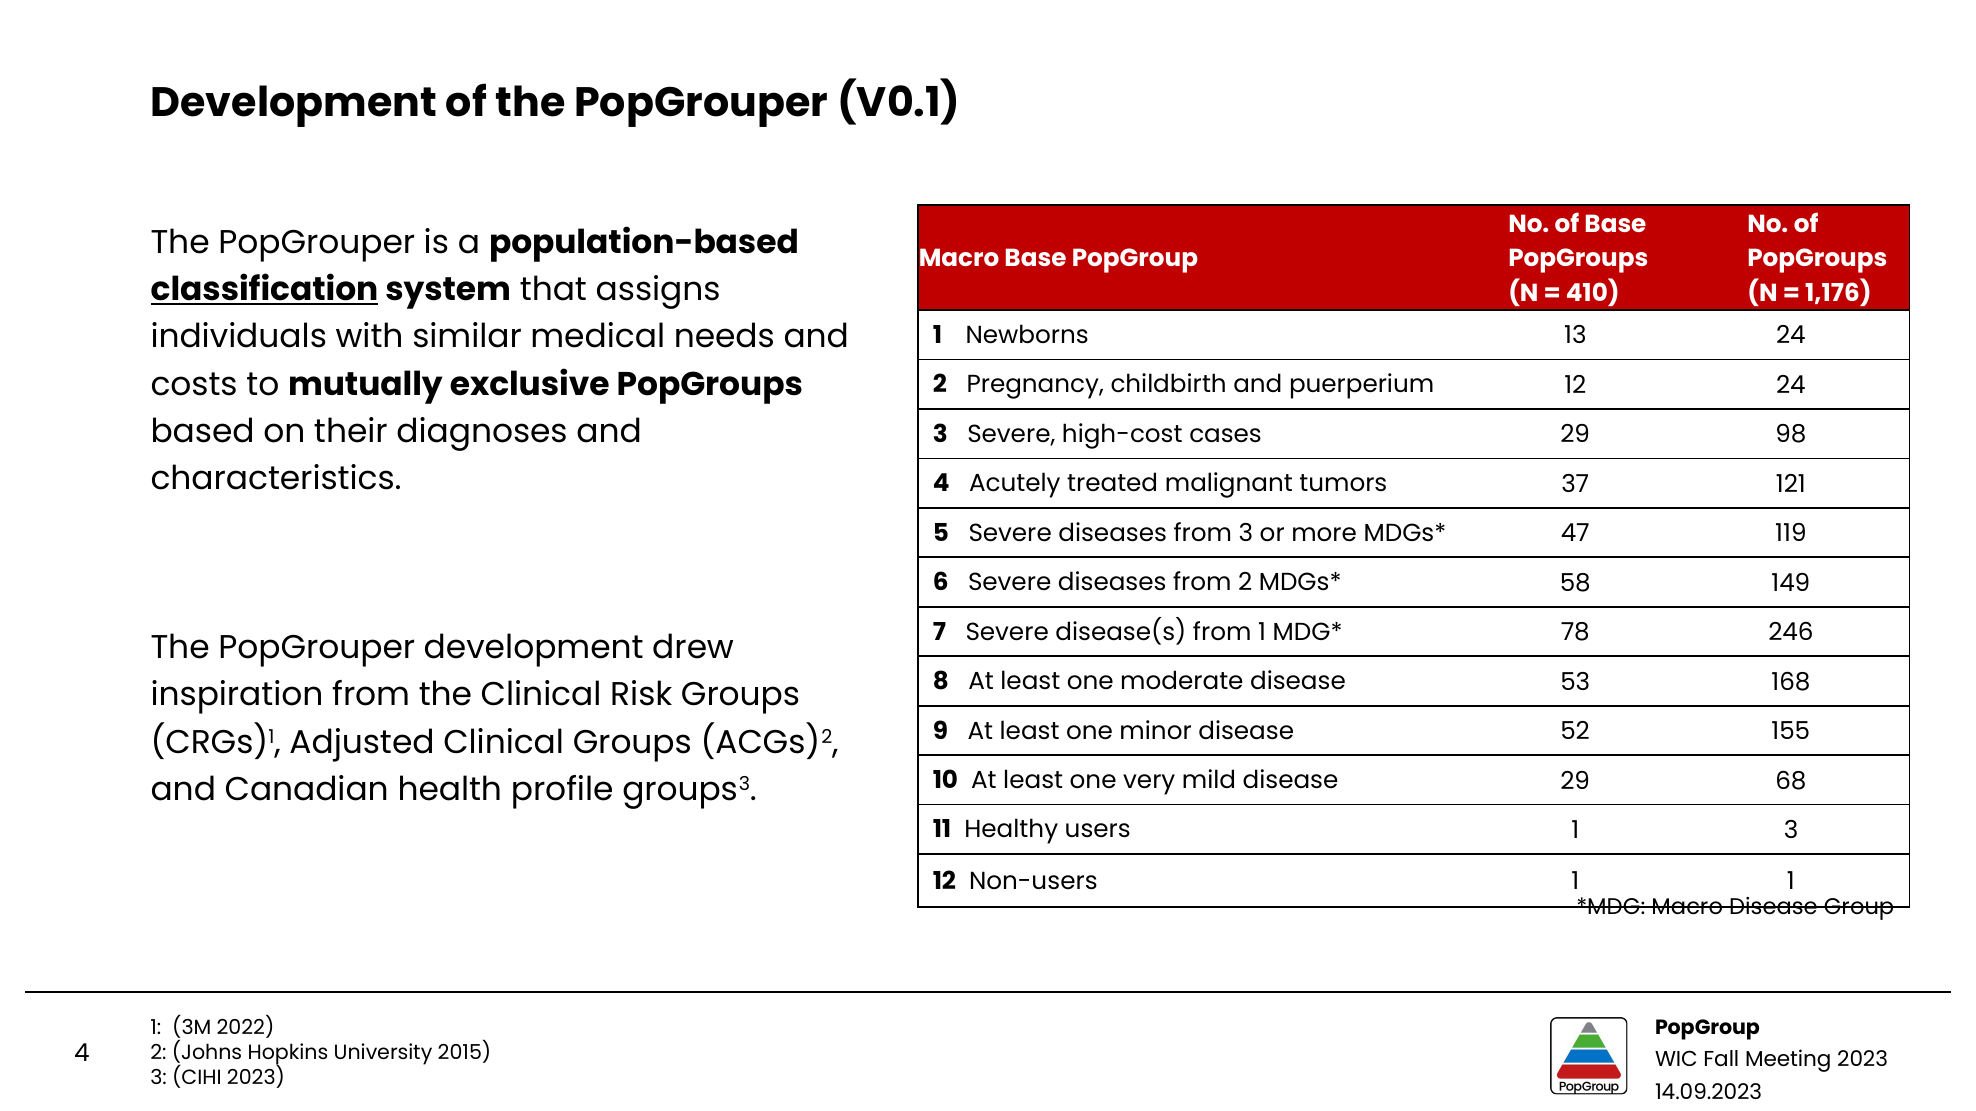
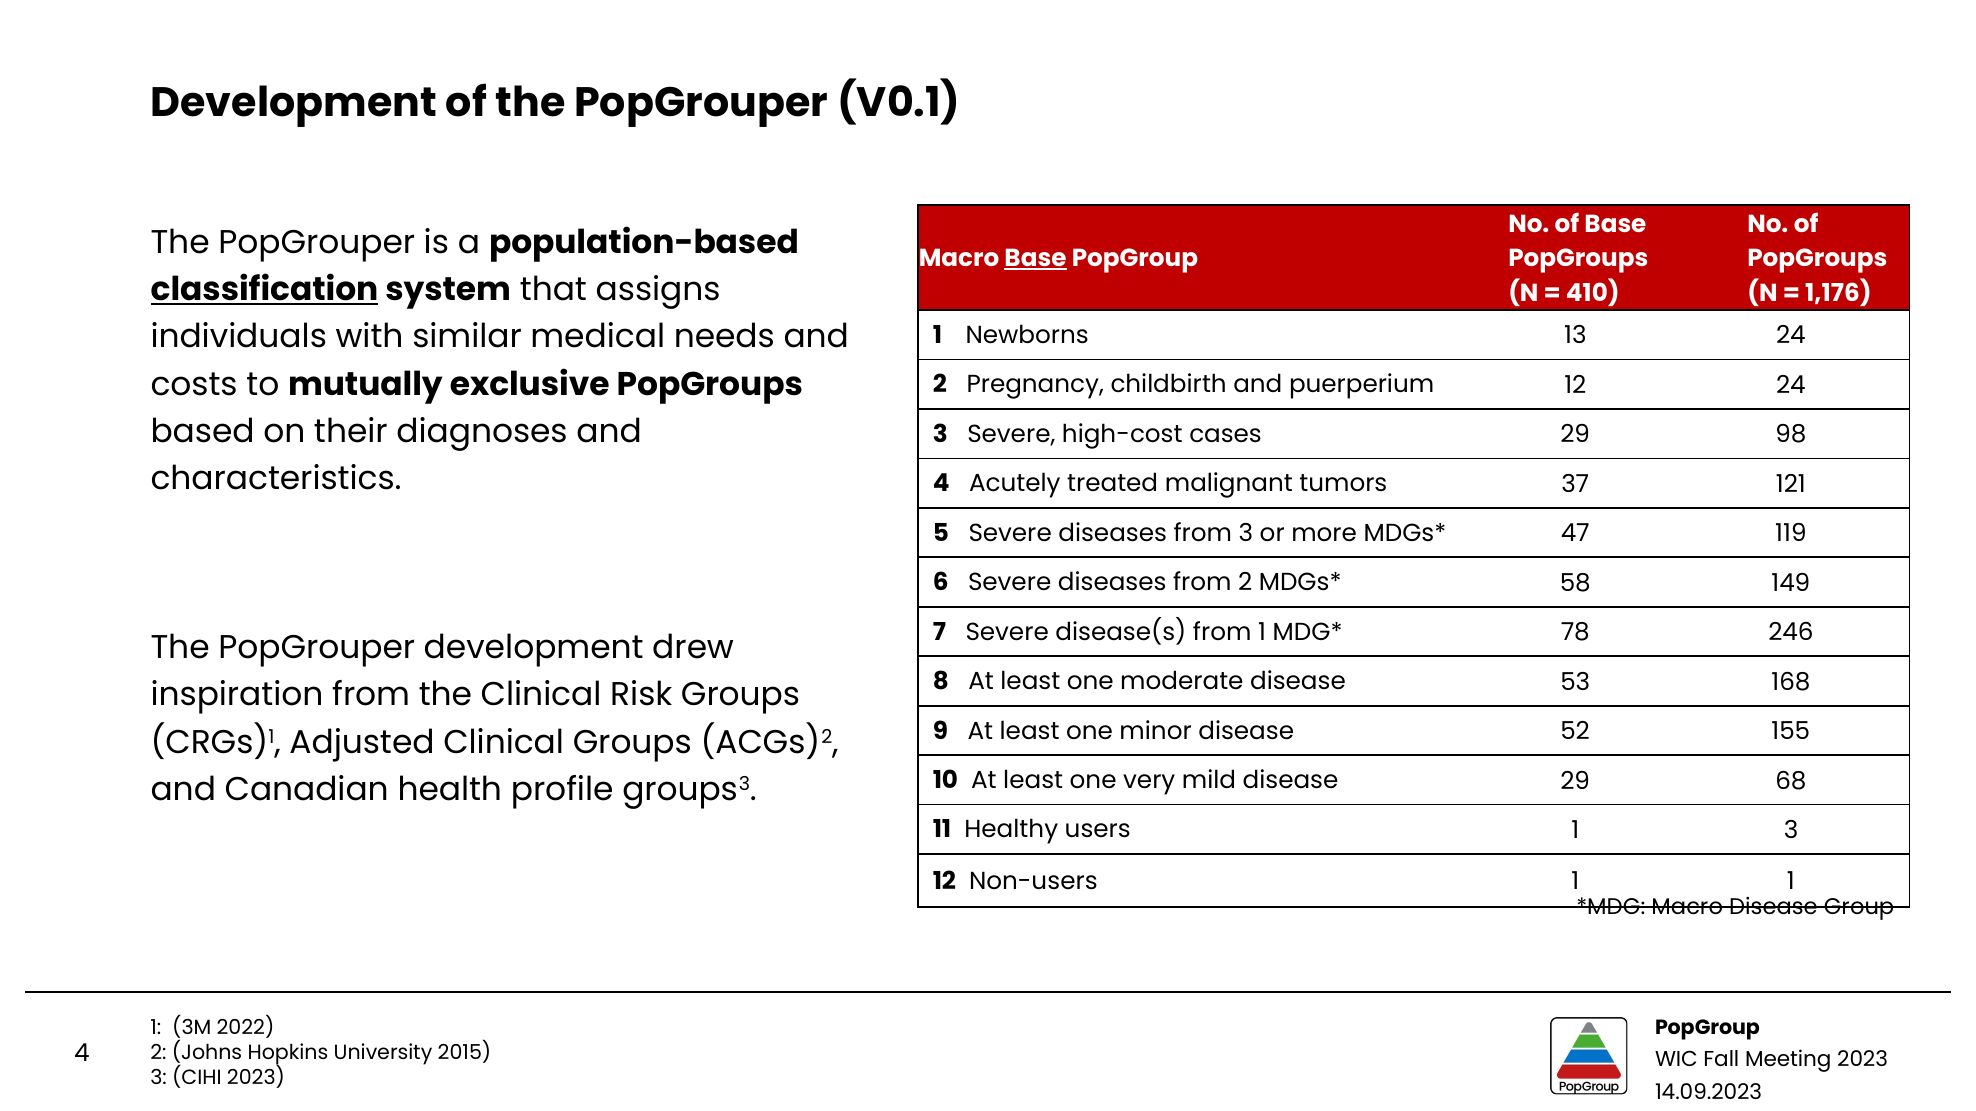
Base at (1036, 259) underline: none -> present
